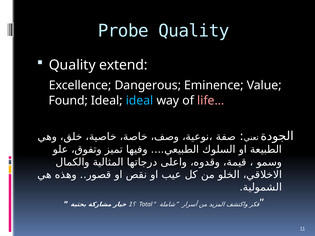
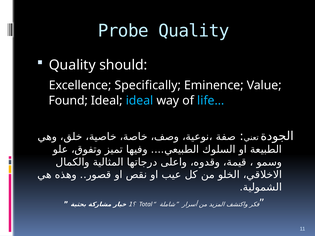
extend: extend -> should
Dangerous: Dangerous -> Specifically
life… colour: pink -> light blue
